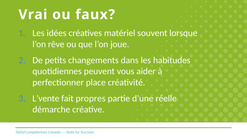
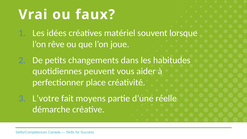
L’vente: L’vente -> L’votre
propres: propres -> moyens
